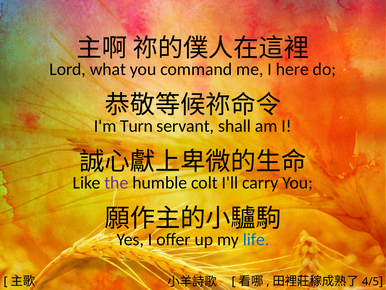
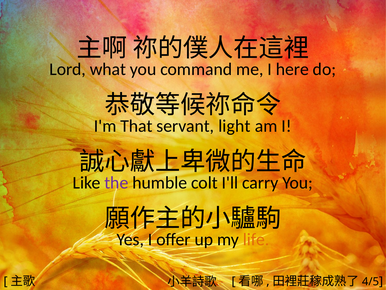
Turn: Turn -> That
shall: shall -> light
life colour: blue -> orange
